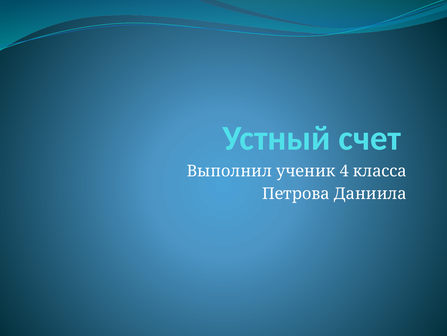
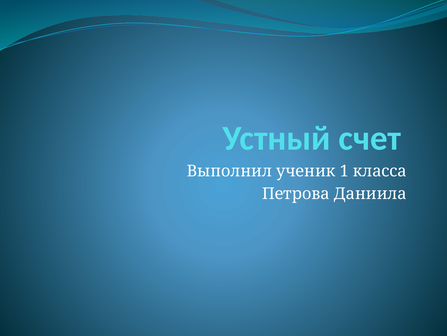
4: 4 -> 1
